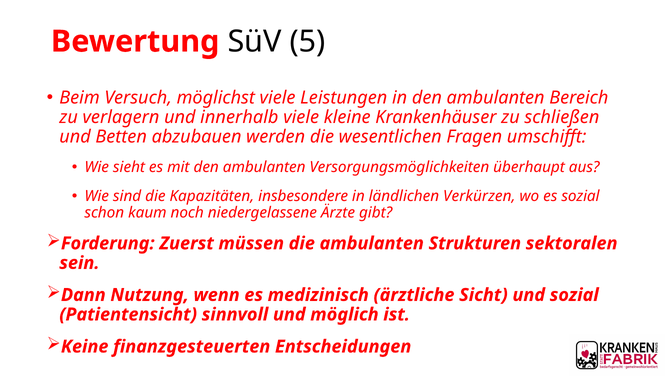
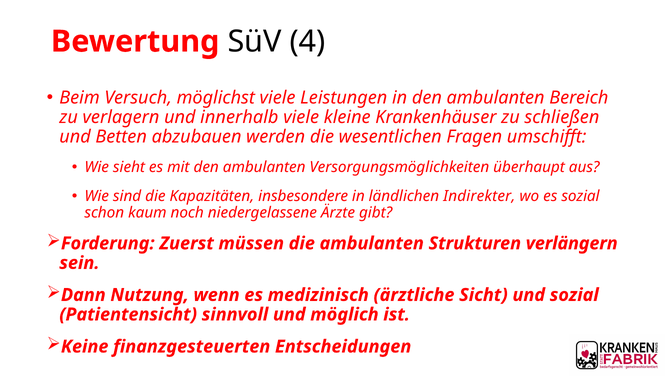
5: 5 -> 4
Verkürzen: Verkürzen -> Indirekter
sektoralen: sektoralen -> verlängern
